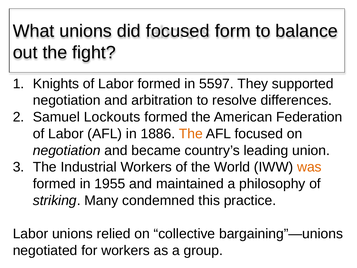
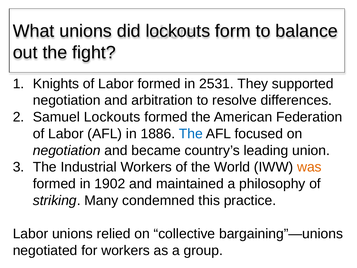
did focused: focused -> lockouts
5597: 5597 -> 2531
The at (191, 134) colour: orange -> blue
1955: 1955 -> 1902
